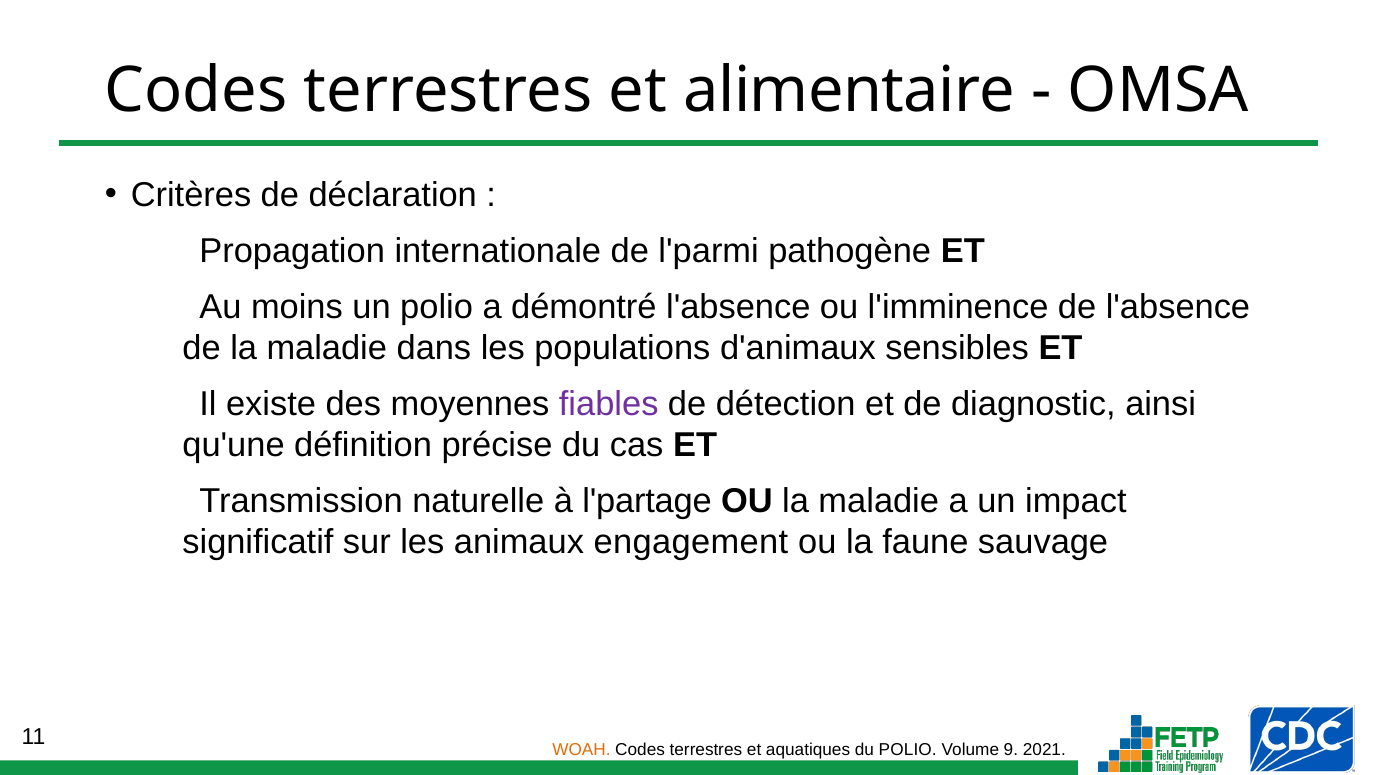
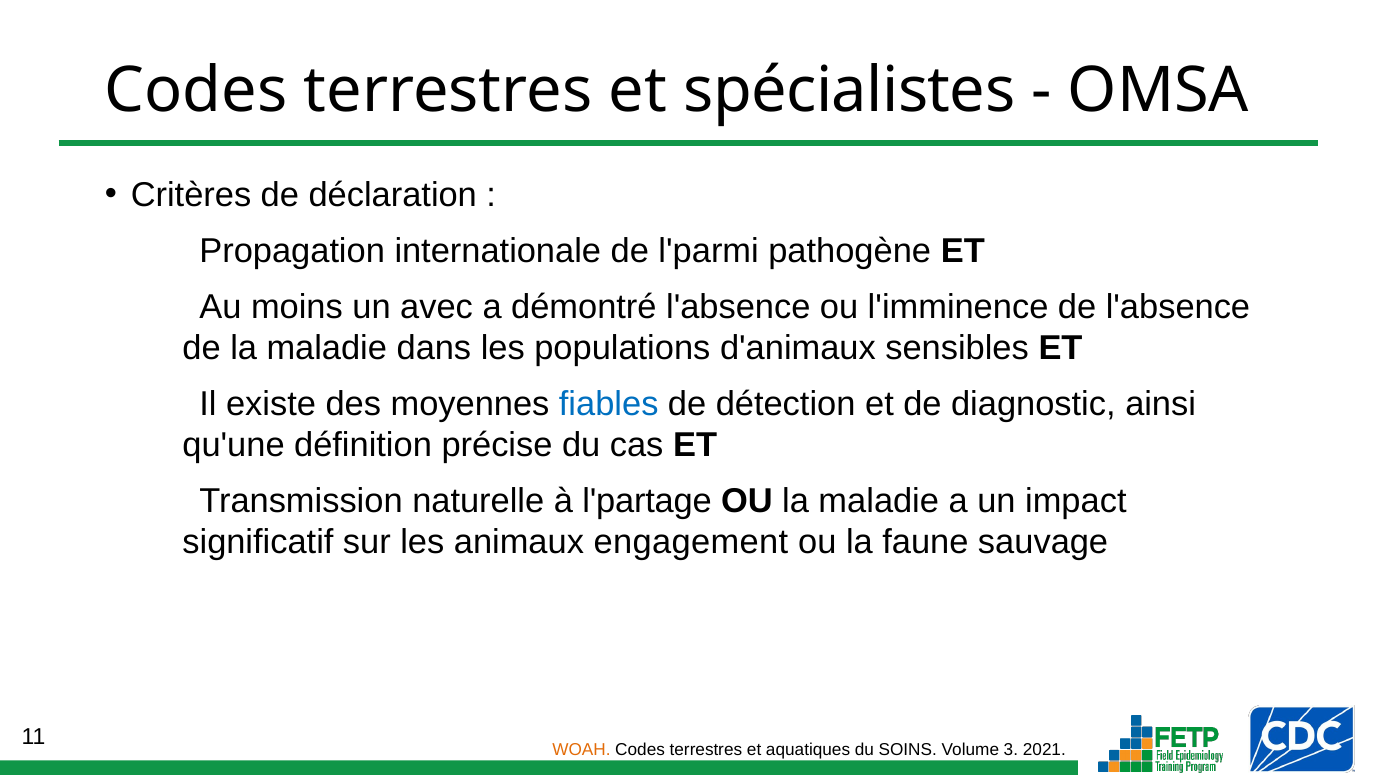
alimentaire: alimentaire -> spécialistes
un polio: polio -> avec
fiables colour: purple -> blue
du POLIO: POLIO -> SOINS
9: 9 -> 3
